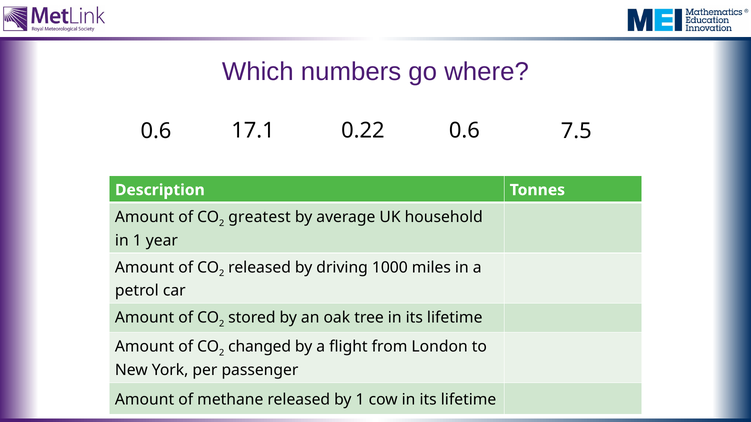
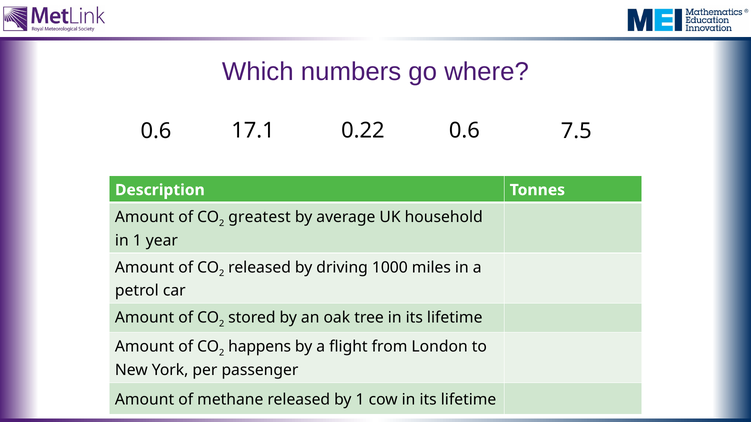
changed: changed -> happens
